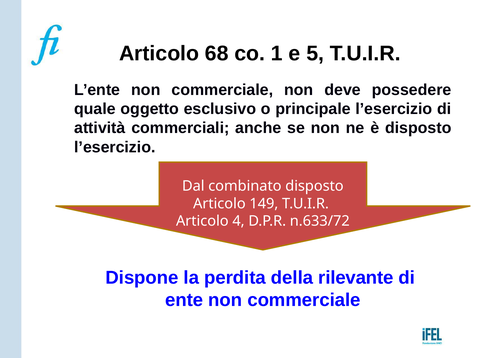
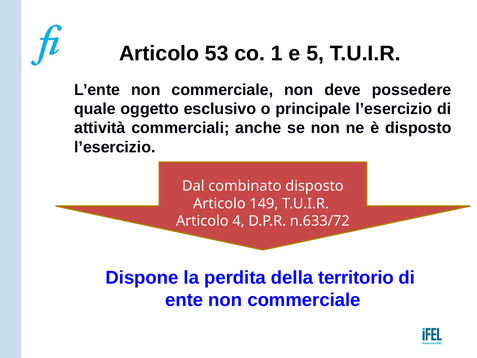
68: 68 -> 53
rilevante: rilevante -> territorio
